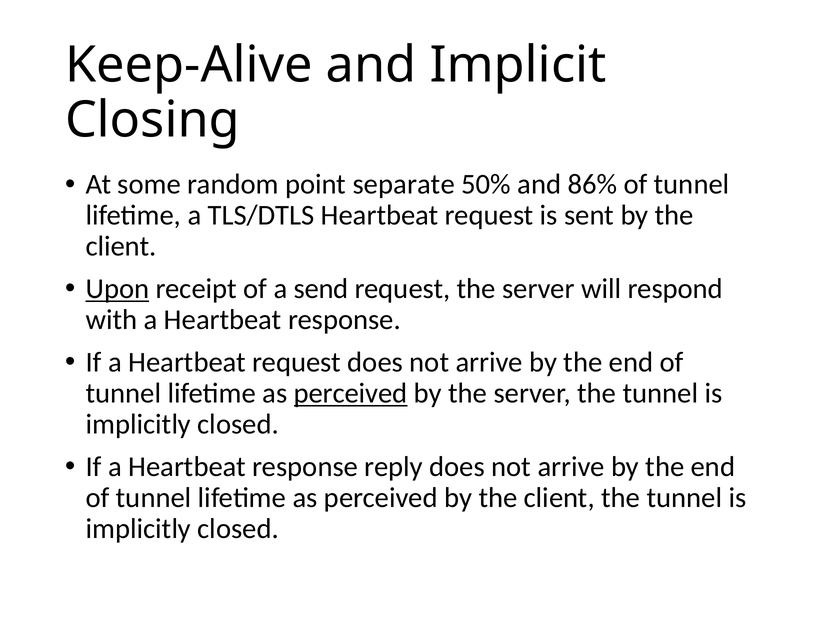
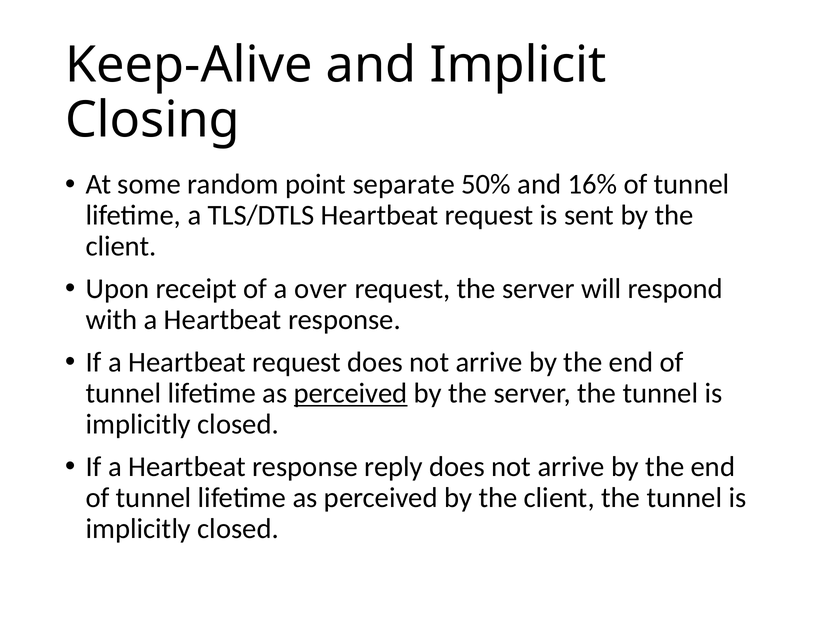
86%: 86% -> 16%
Upon underline: present -> none
send: send -> over
